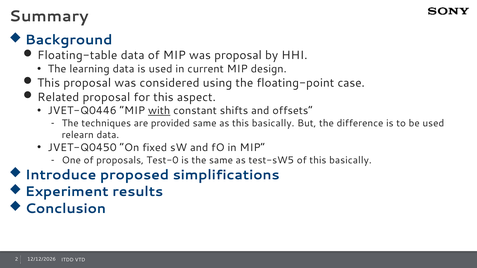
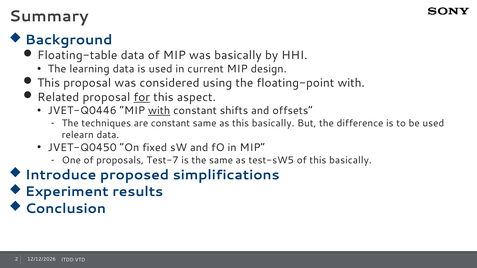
was proposal: proposal -> basically
floating-point case: case -> with
for underline: none -> present
are provided: provided -> constant
Test-0: Test-0 -> Test-7
